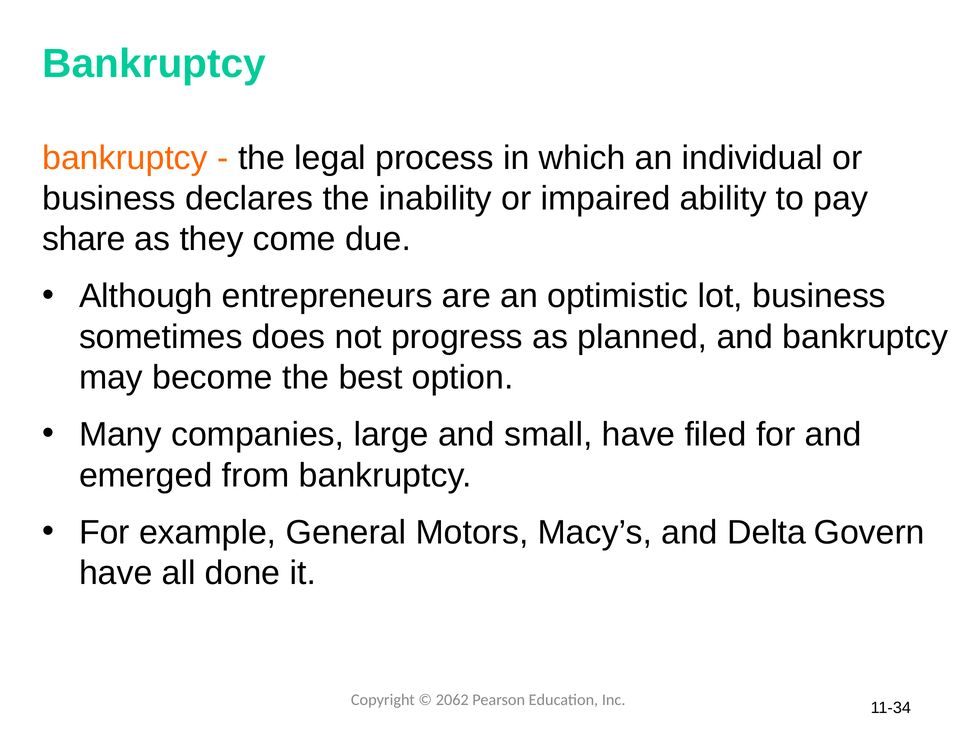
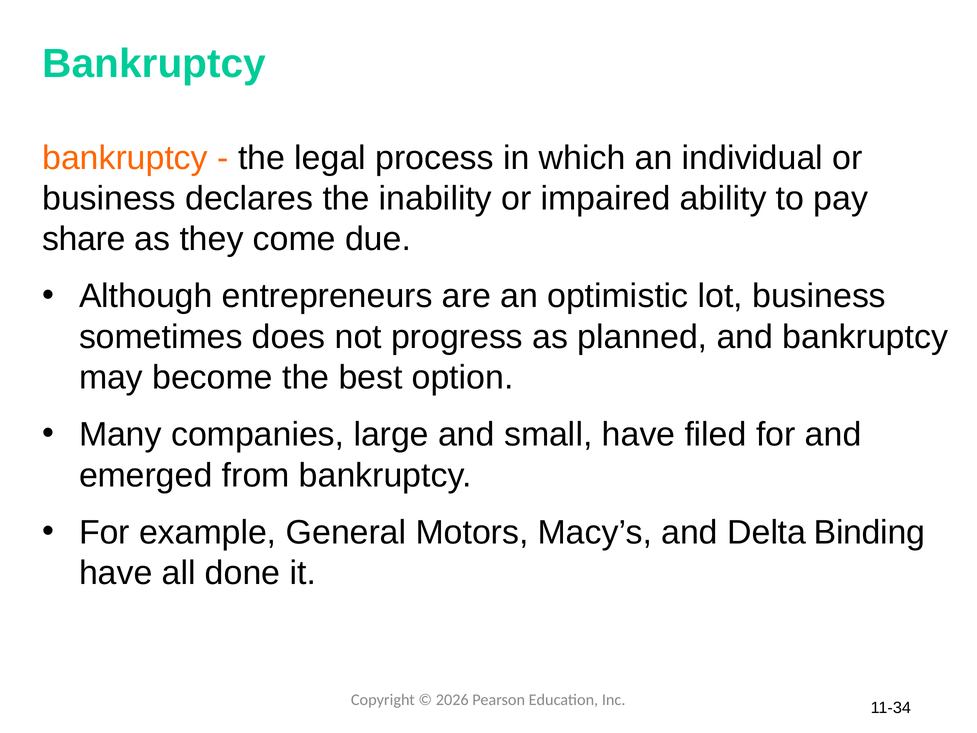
Govern: Govern -> Binding
2062: 2062 -> 2026
